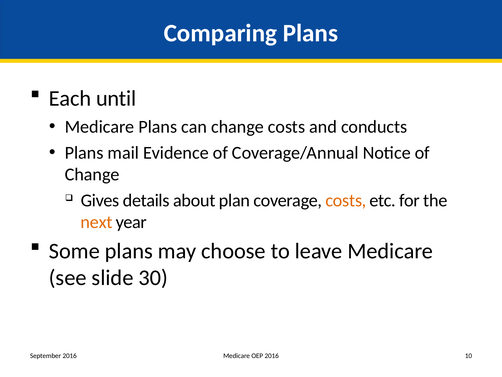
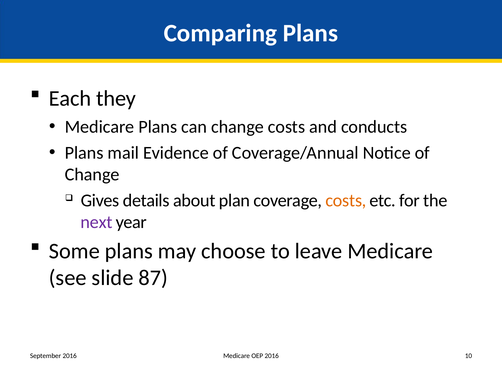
until: until -> they
next colour: orange -> purple
30: 30 -> 87
